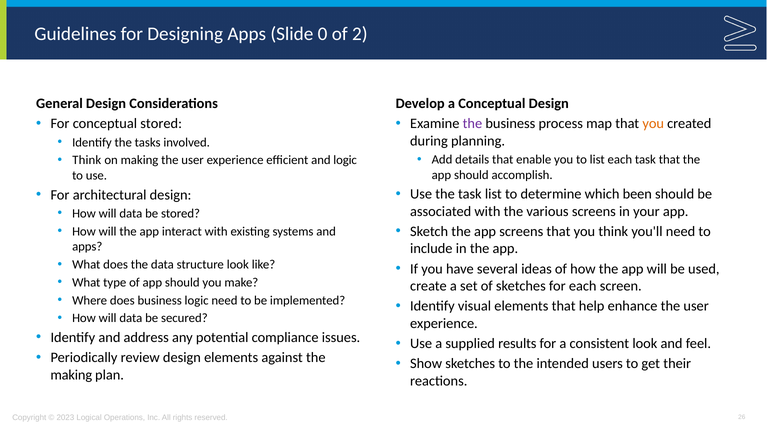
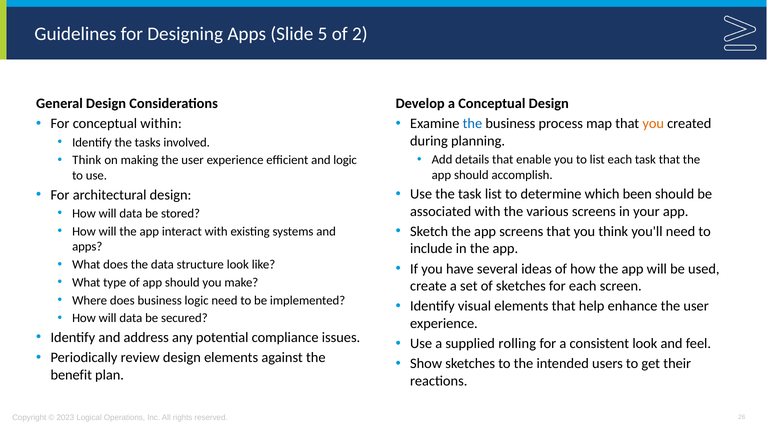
0: 0 -> 5
conceptual stored: stored -> within
the at (472, 124) colour: purple -> blue
results: results -> rolling
making at (71, 375): making -> benefit
